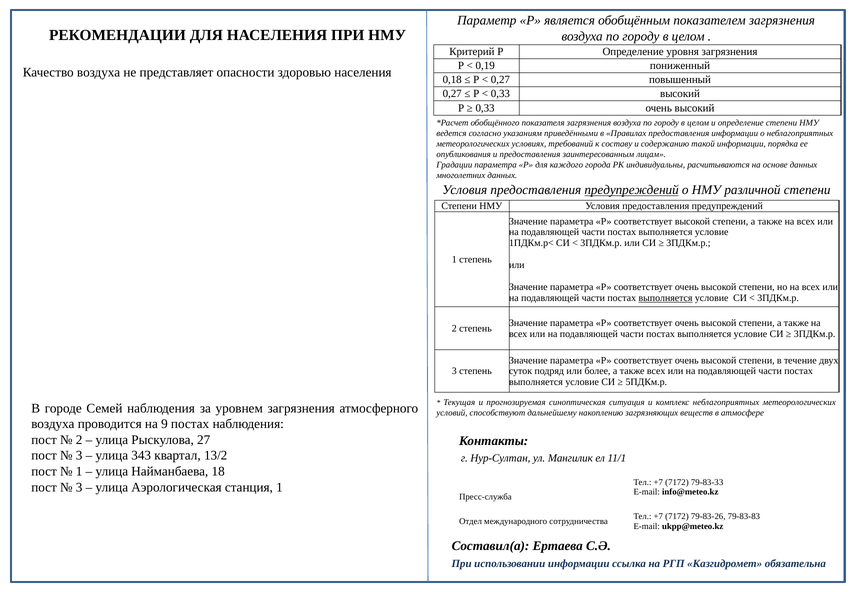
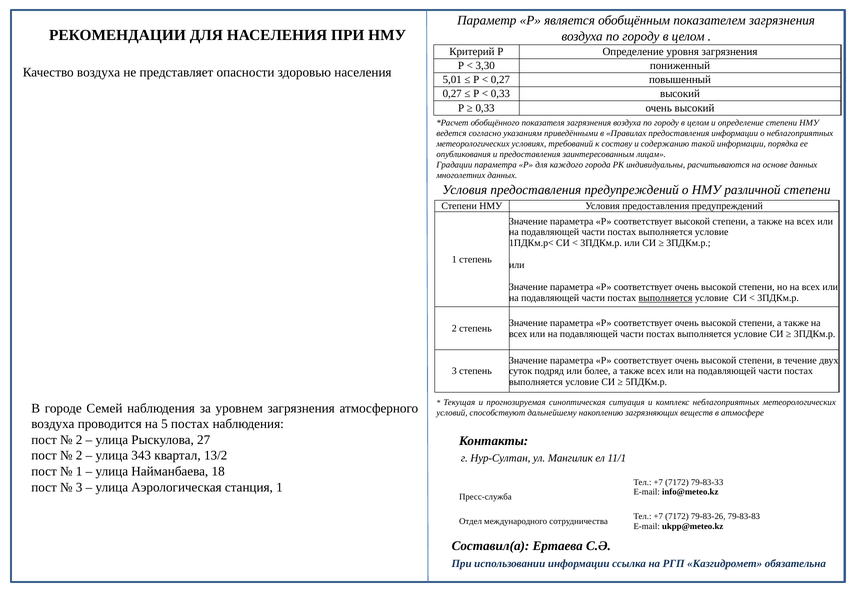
0,19: 0,19 -> 3,30
0,18: 0,18 -> 5,01
предупреждений at (632, 190) underline: present -> none
9: 9 -> 5
3 at (79, 456): 3 -> 2
